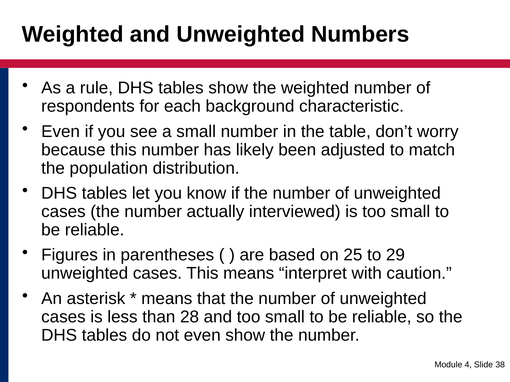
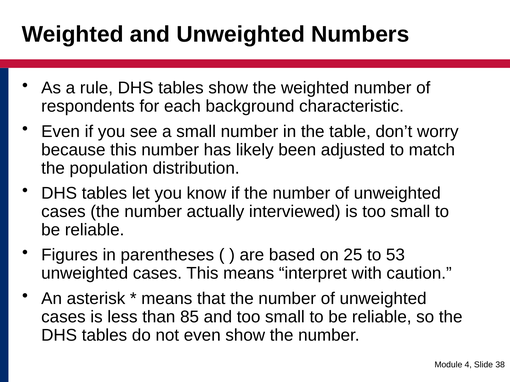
29: 29 -> 53
28: 28 -> 85
